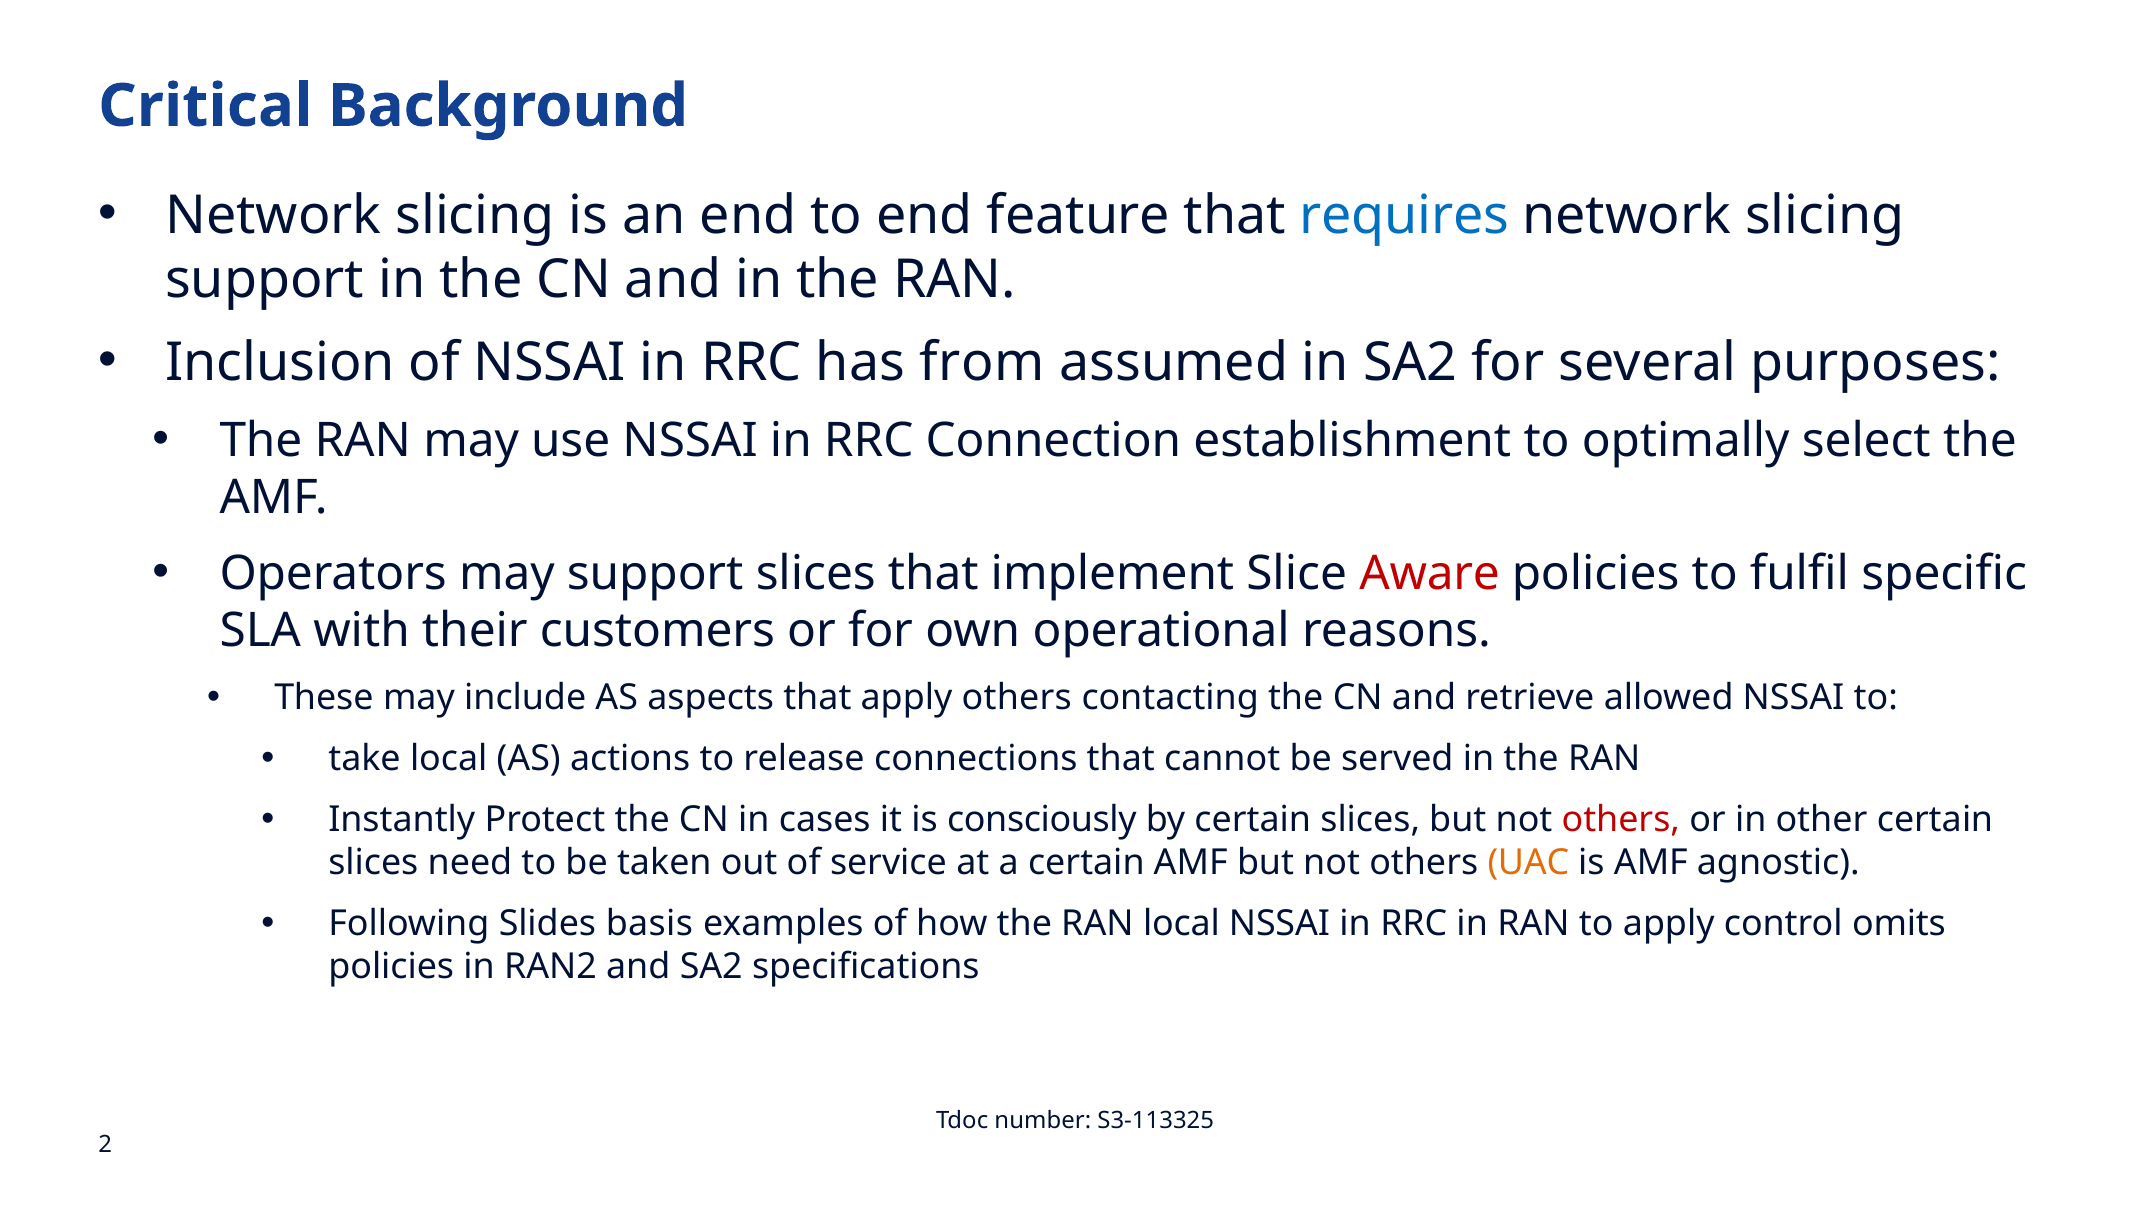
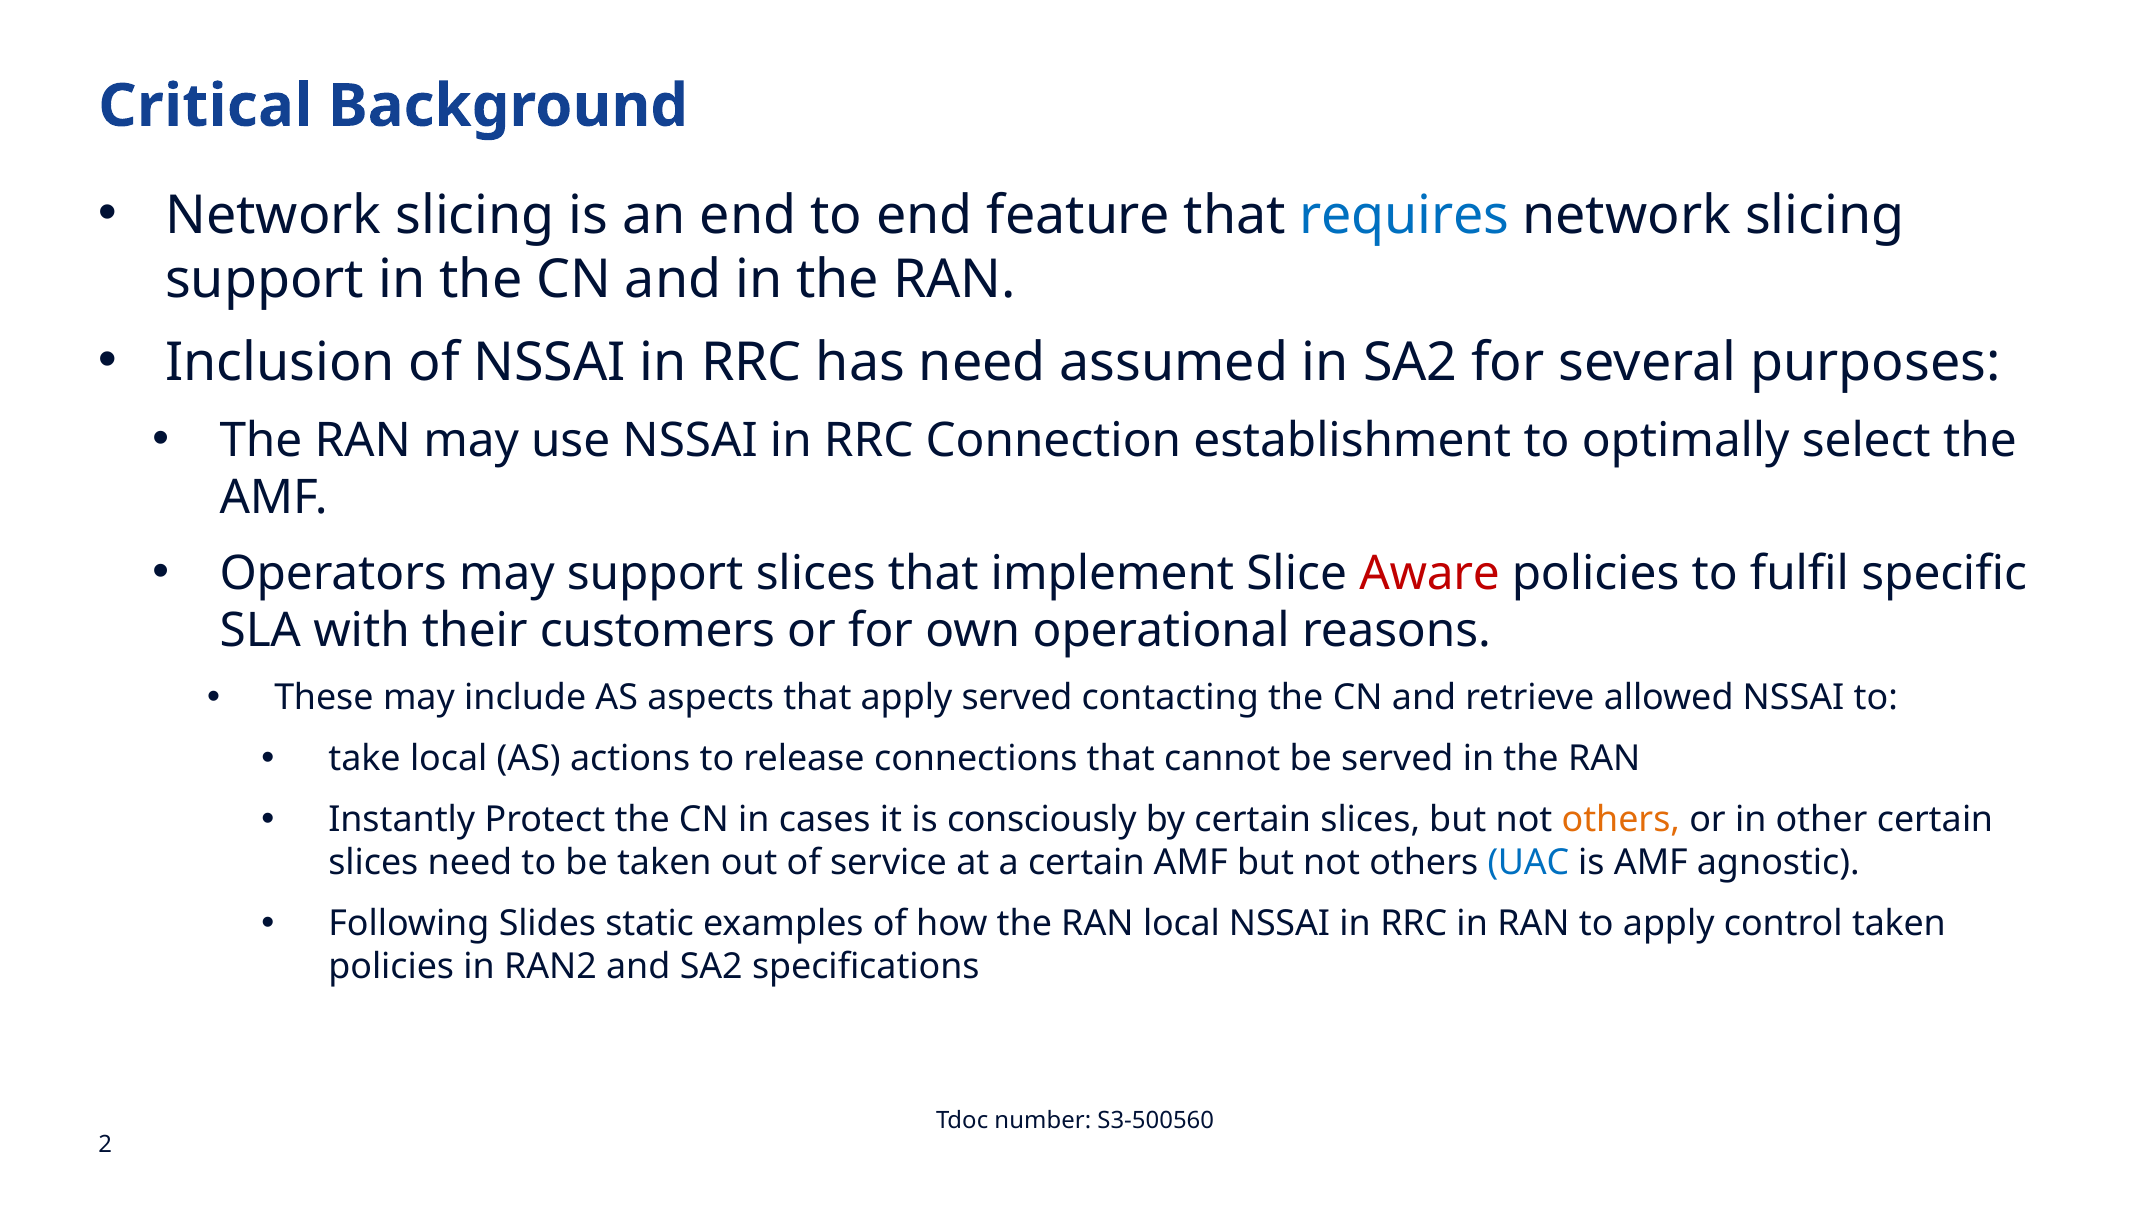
has from: from -> need
apply others: others -> served
others at (1621, 820) colour: red -> orange
UAC colour: orange -> blue
basis: basis -> static
control omits: omits -> taken
S3-113325: S3-113325 -> S3-500560
